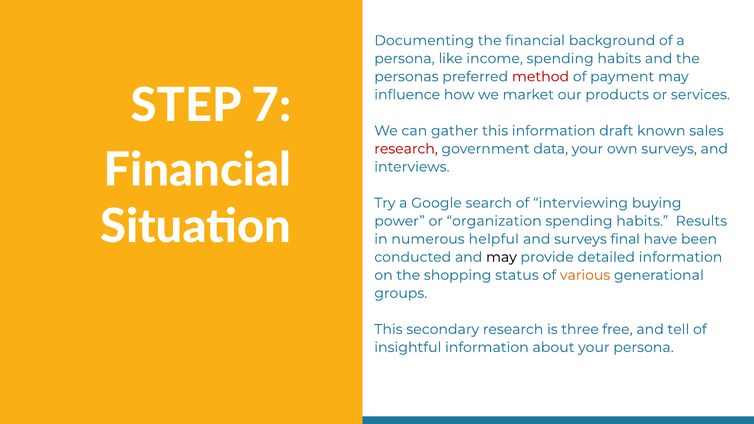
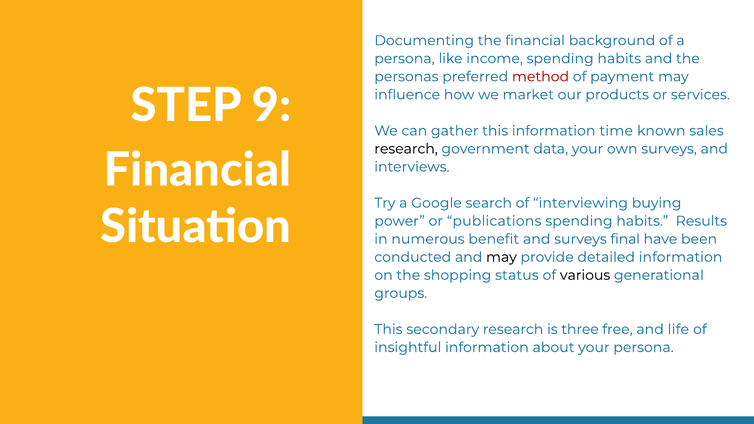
7: 7 -> 9
draft: draft -> time
research at (406, 149) colour: red -> black
organization: organization -> publications
helpful: helpful -> benefit
various colour: orange -> black
tell: tell -> life
